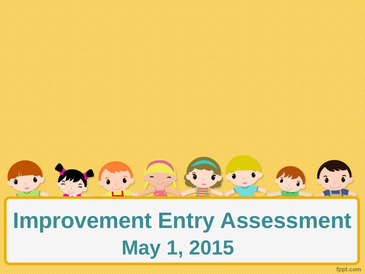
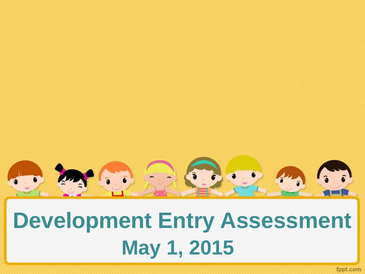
Improvement: Improvement -> Development
